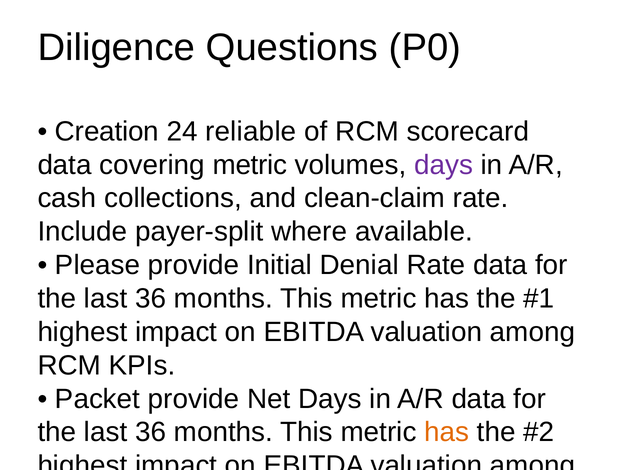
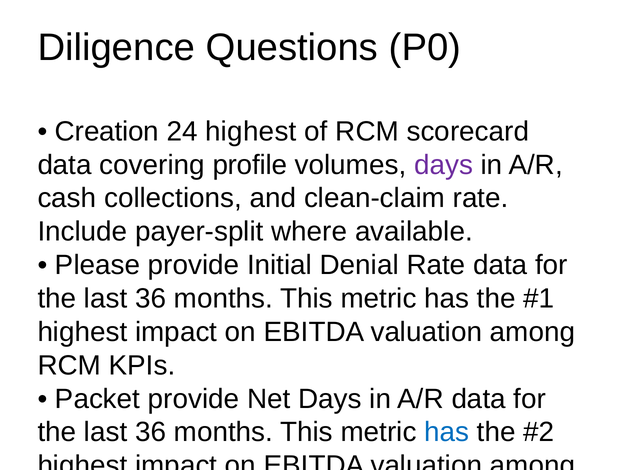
24 reliable: reliable -> highest
covering metric: metric -> profile
has at (447, 433) colour: orange -> blue
